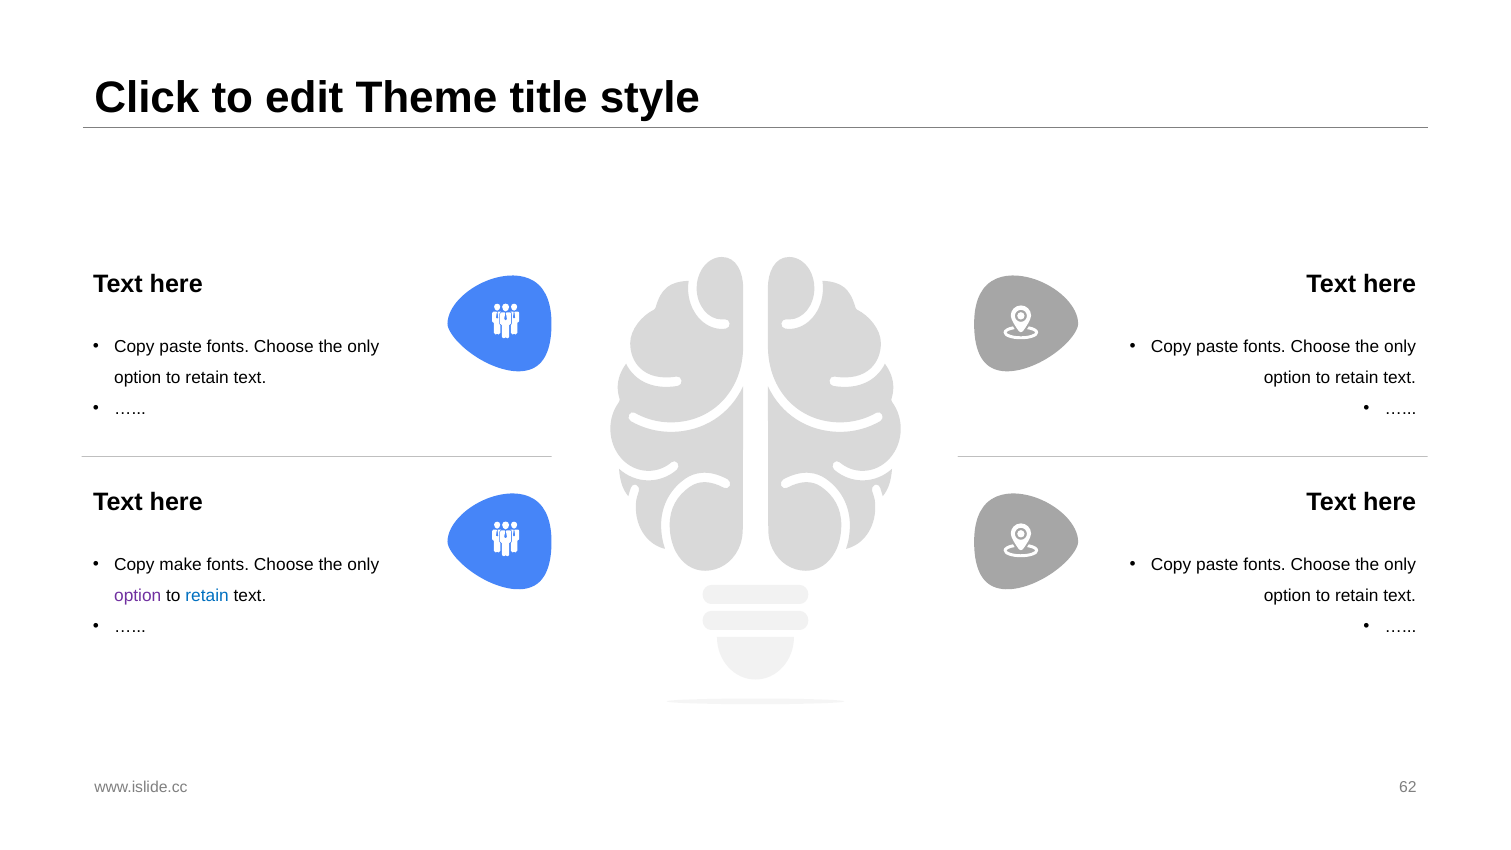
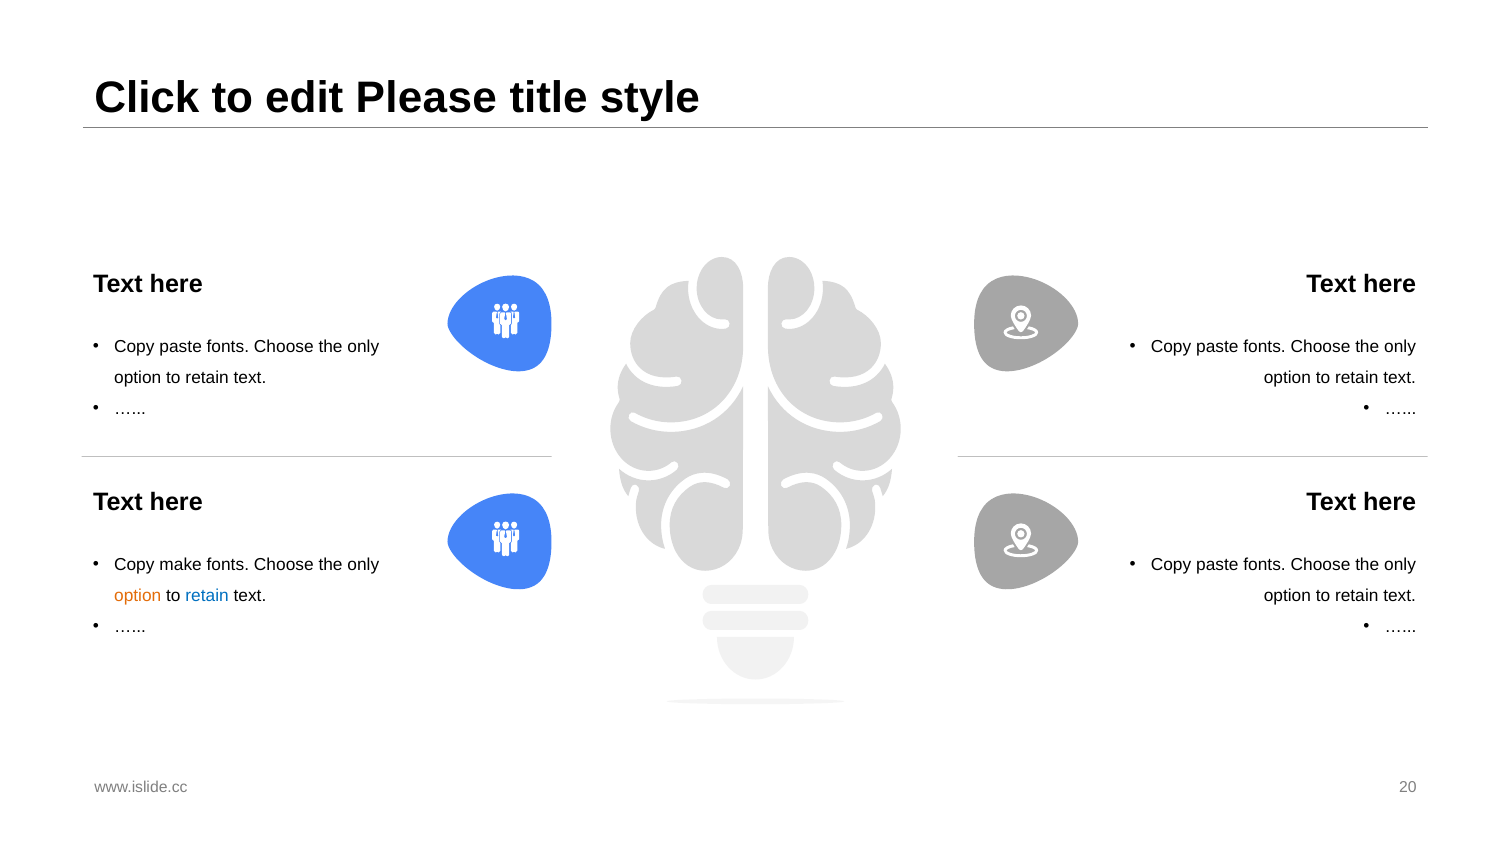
Theme: Theme -> Please
option at (138, 596) colour: purple -> orange
62: 62 -> 20
